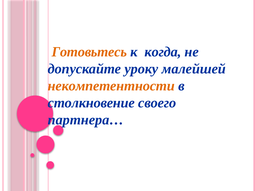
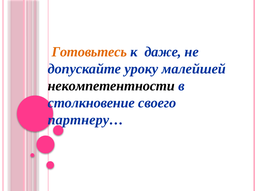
когда: когда -> даже
некомпетентности colour: orange -> black
партнера…: партнера… -> партнеру…
